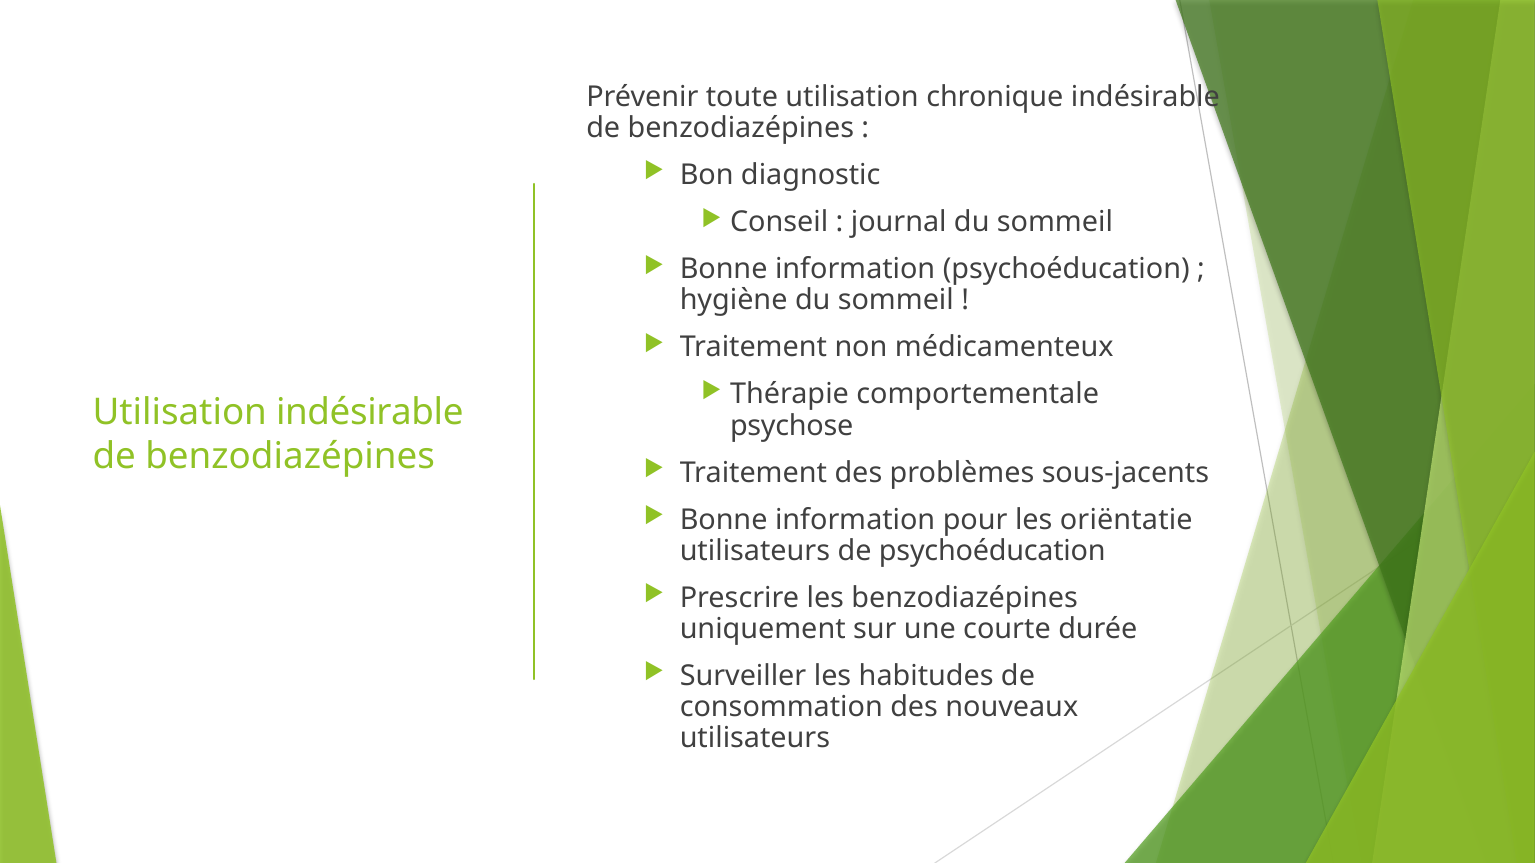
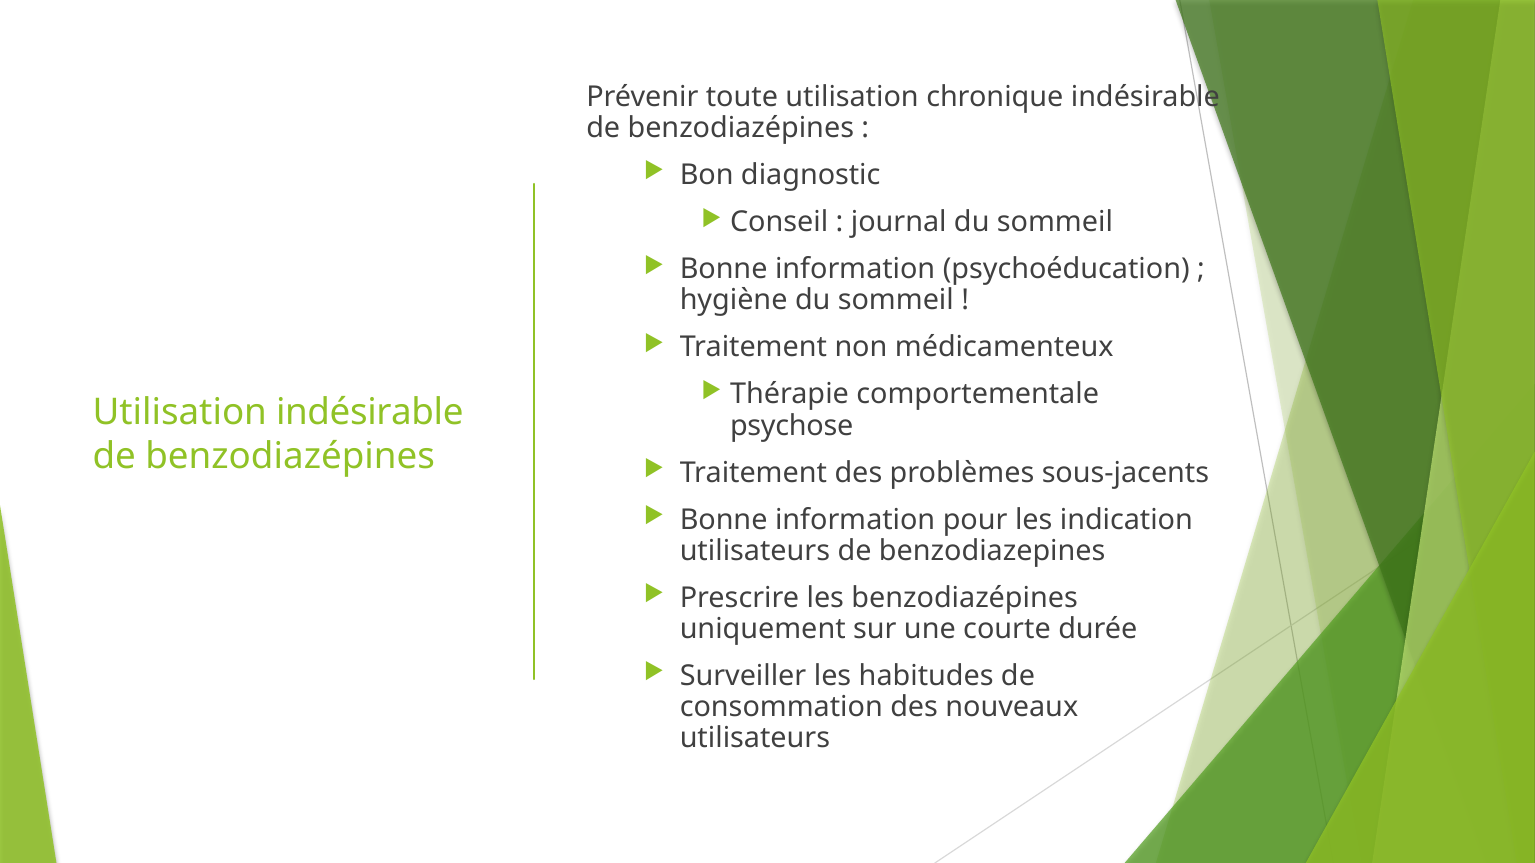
oriëntatie: oriëntatie -> indication
de psychoéducation: psychoéducation -> benzodiazepines
